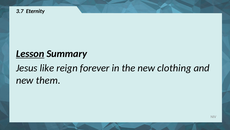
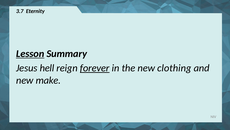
like: like -> hell
forever underline: none -> present
them: them -> make
